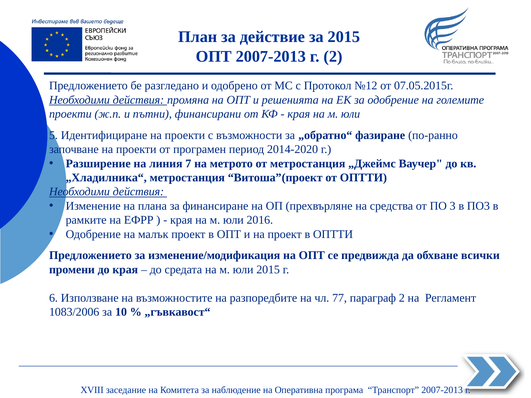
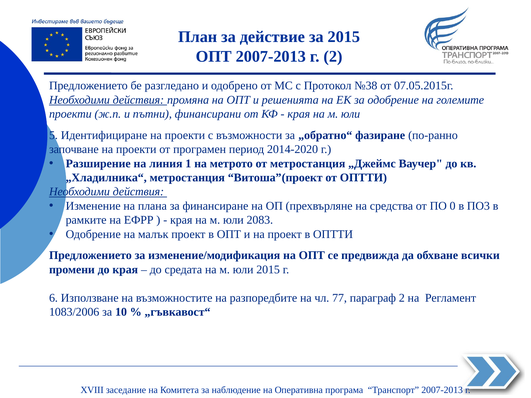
№12: №12 -> №38
7: 7 -> 1
3: 3 -> 0
2016: 2016 -> 2083
